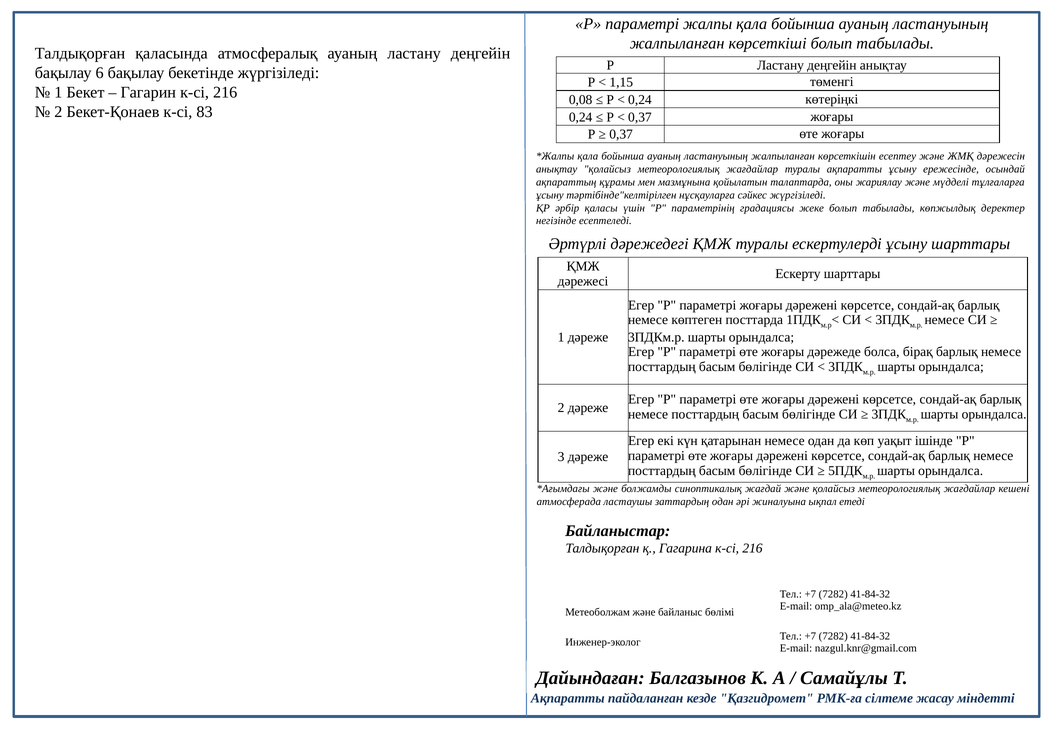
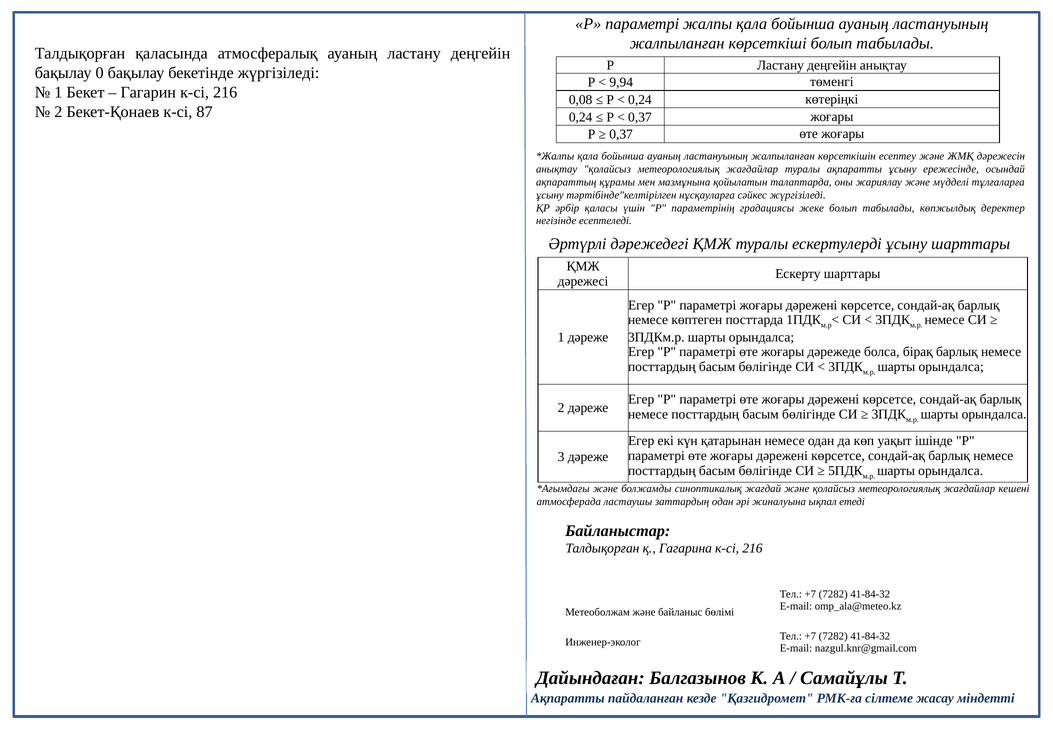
6: 6 -> 0
1,15: 1,15 -> 9,94
83: 83 -> 87
